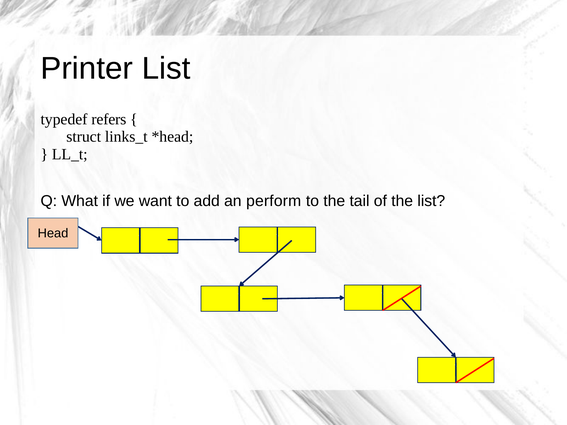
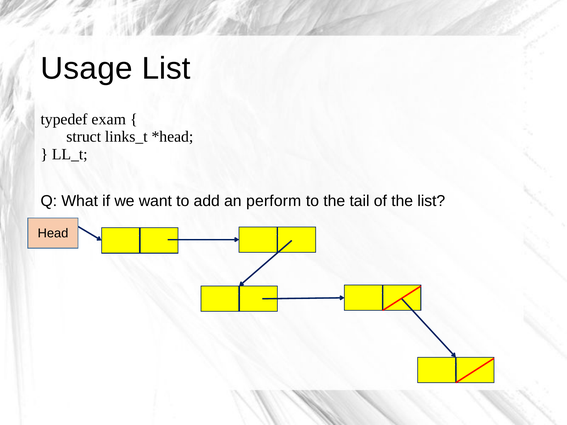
Printer: Printer -> Usage
refers: refers -> exam
